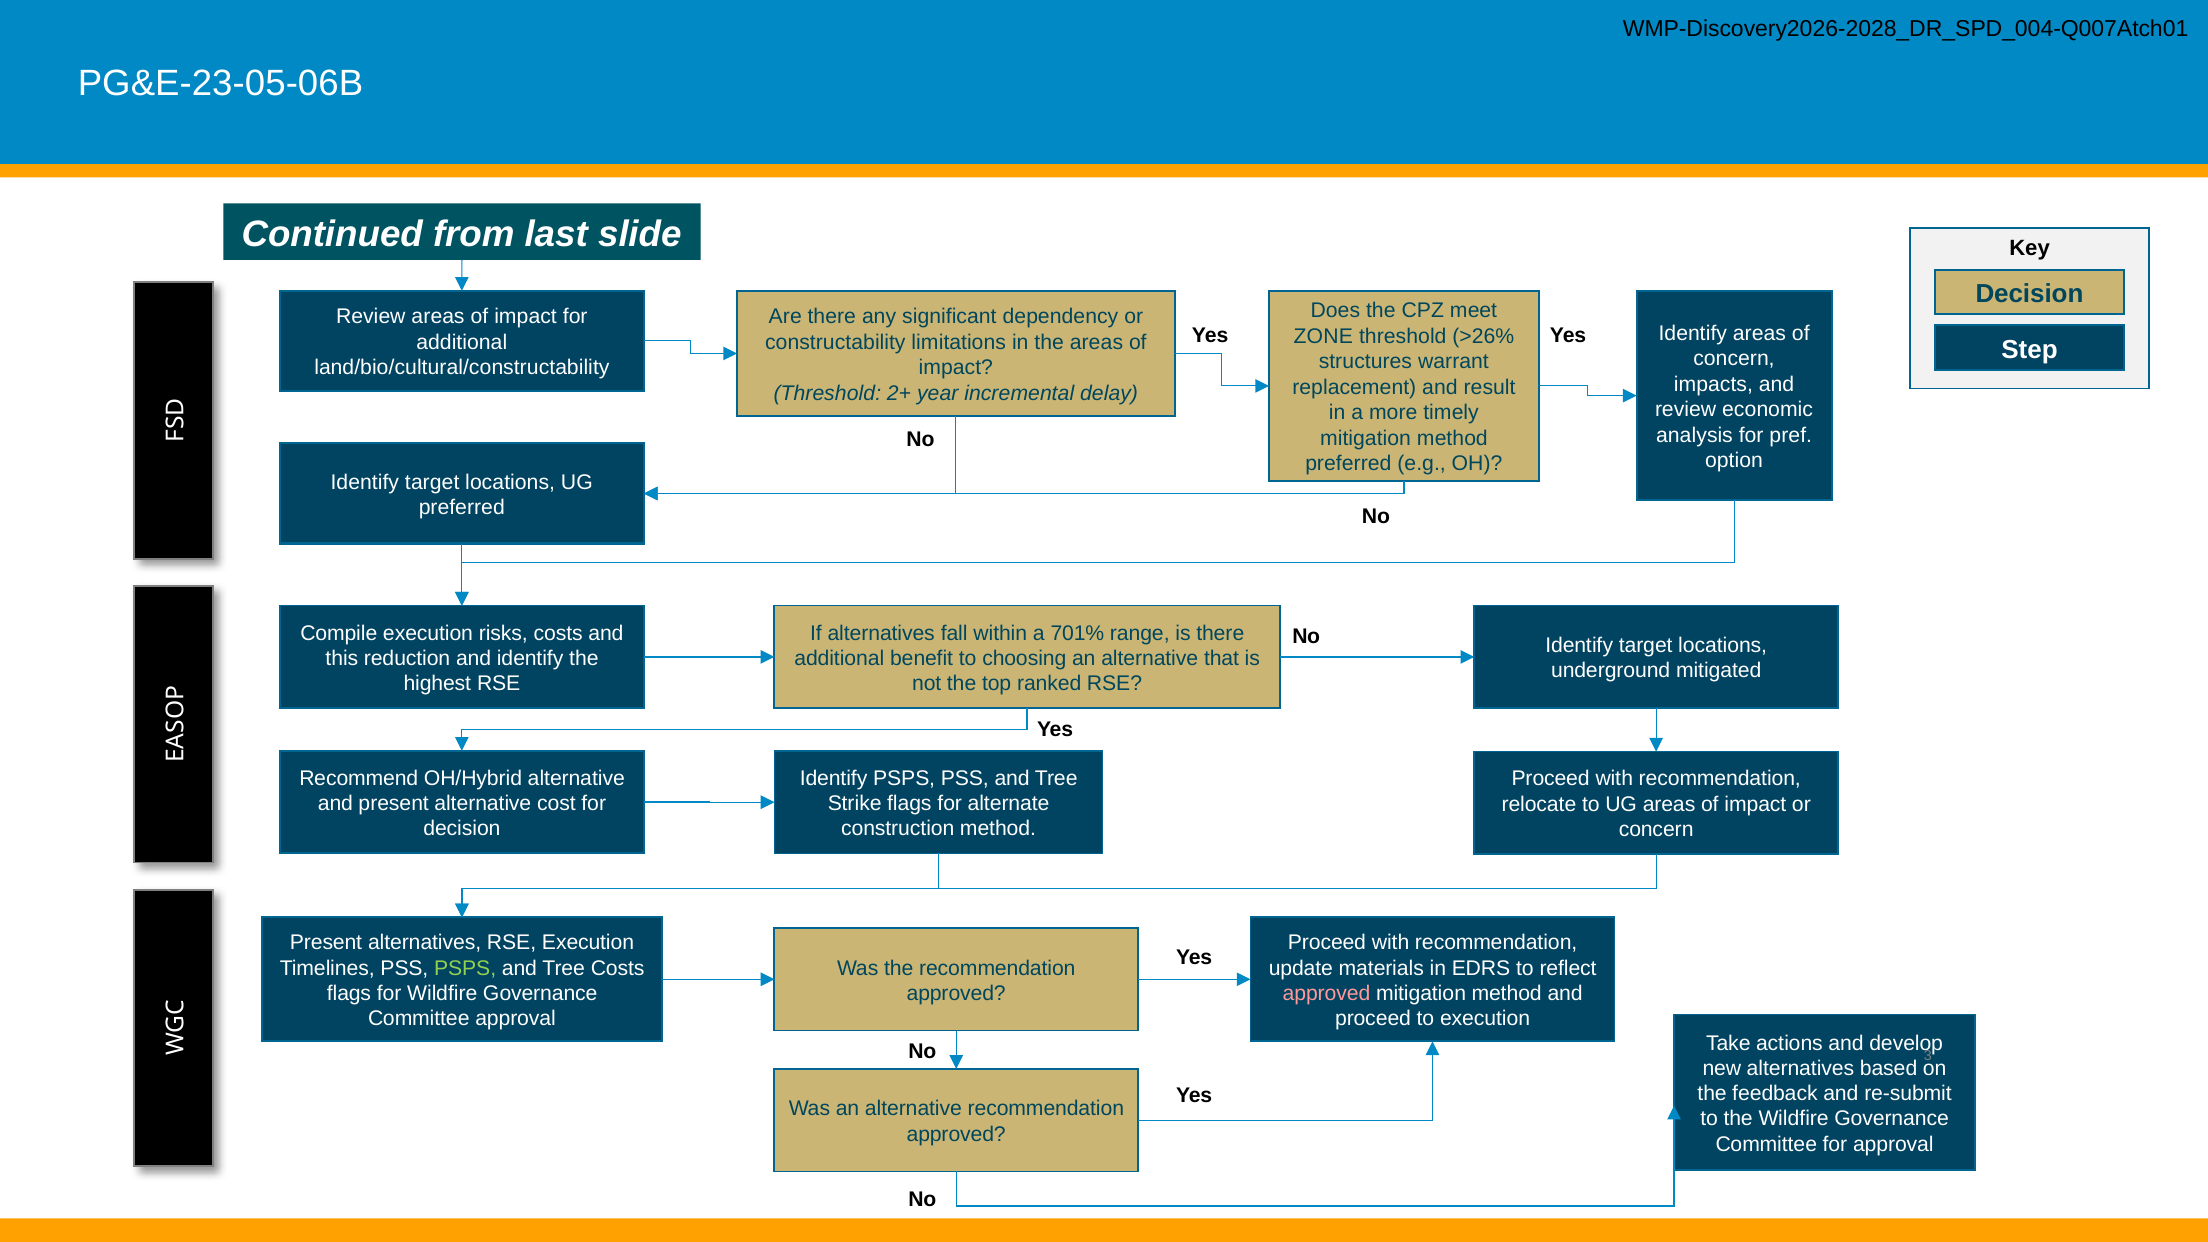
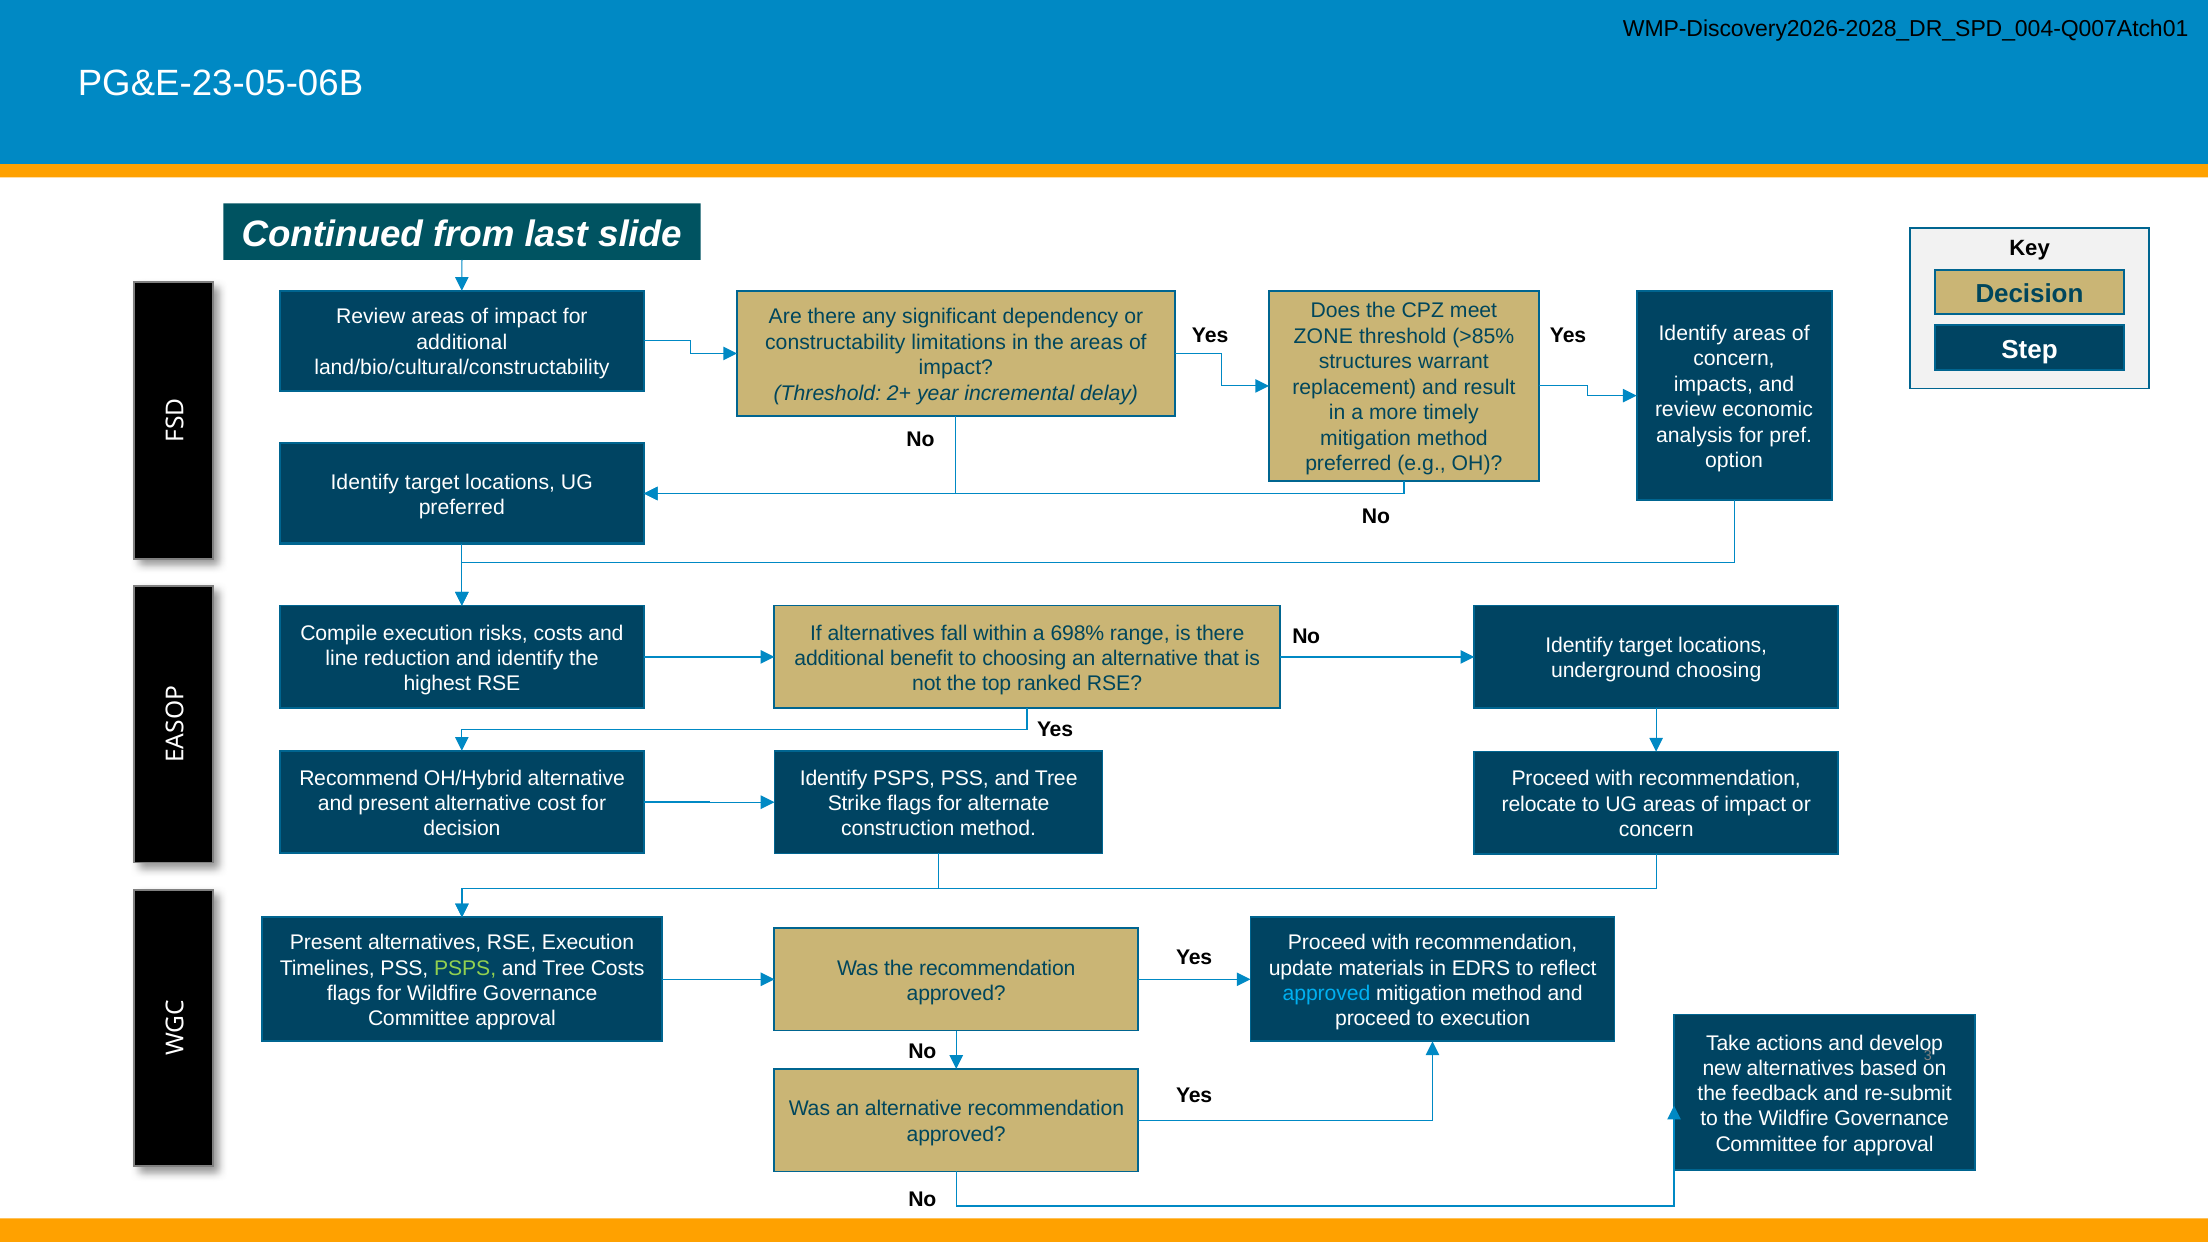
>26%: >26% -> >85%
701%: 701% -> 698%
this: this -> line
underground mitigated: mitigated -> choosing
approved at (1327, 993) colour: pink -> light blue
